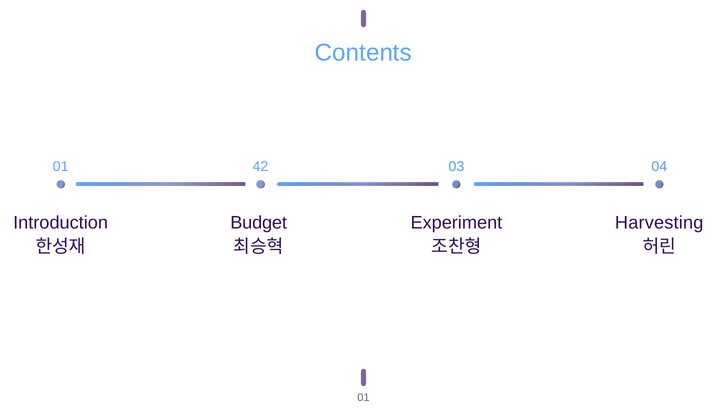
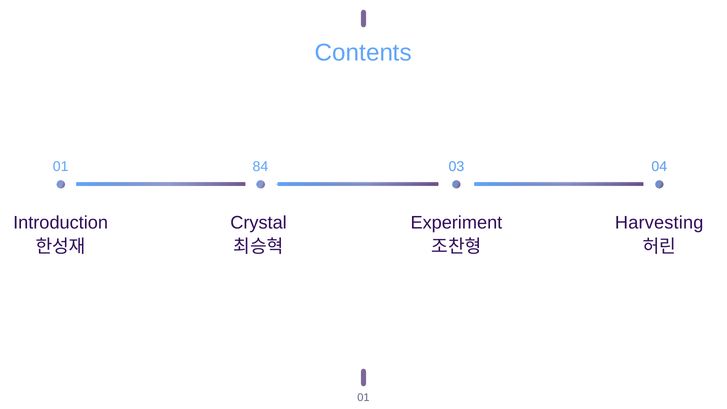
42: 42 -> 84
Budget: Budget -> Crystal
